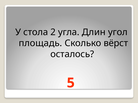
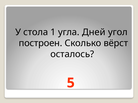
2: 2 -> 1
Длин: Длин -> Дней
площадь: площадь -> построен
